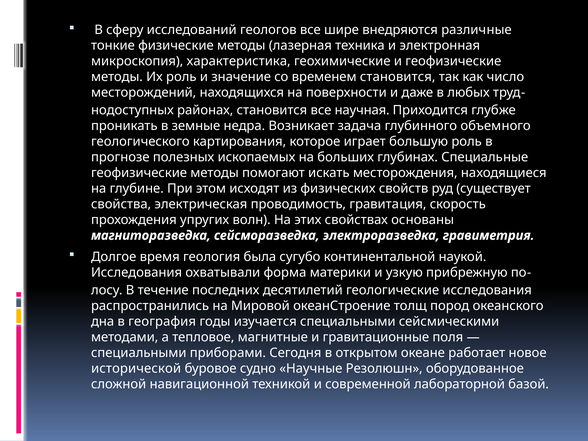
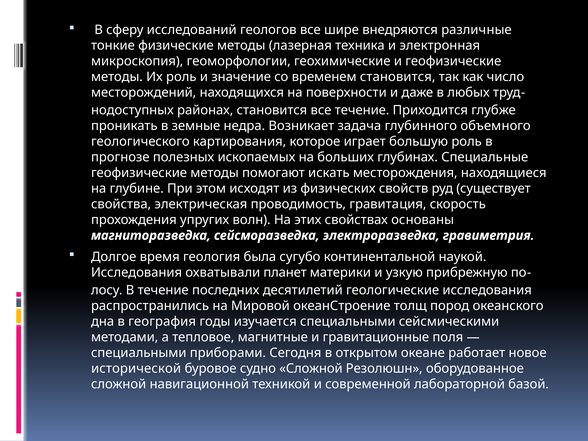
характеристика: характеристика -> геоморфологии
все научная: научная -> течение
форма: форма -> планет
судно Научные: Научные -> Сложной
